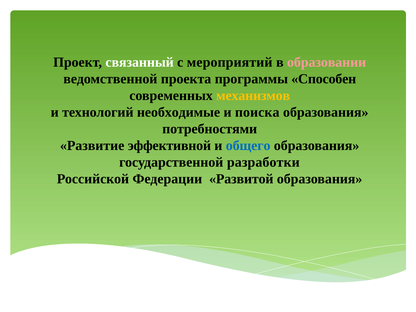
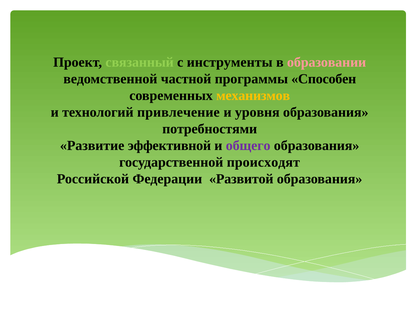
связанный colour: white -> light green
мероприятий: мероприятий -> инструменты
проекта: проекта -> частной
необходимые: необходимые -> привлечение
поиска: поиска -> уровня
общего colour: blue -> purple
разработки: разработки -> происходят
